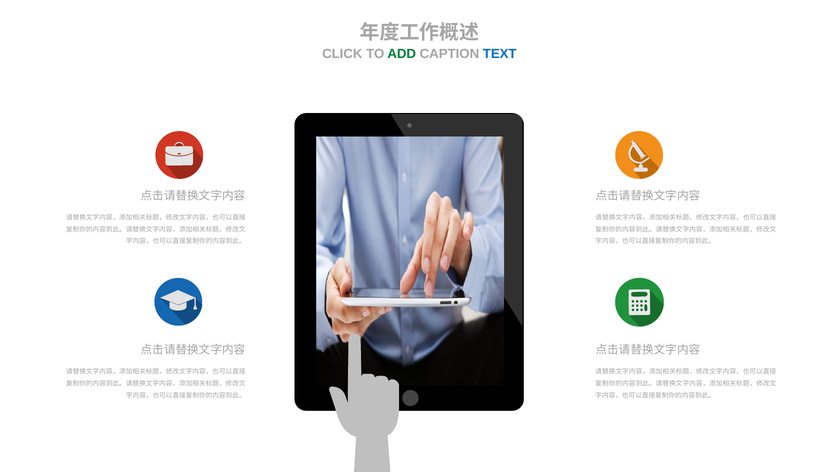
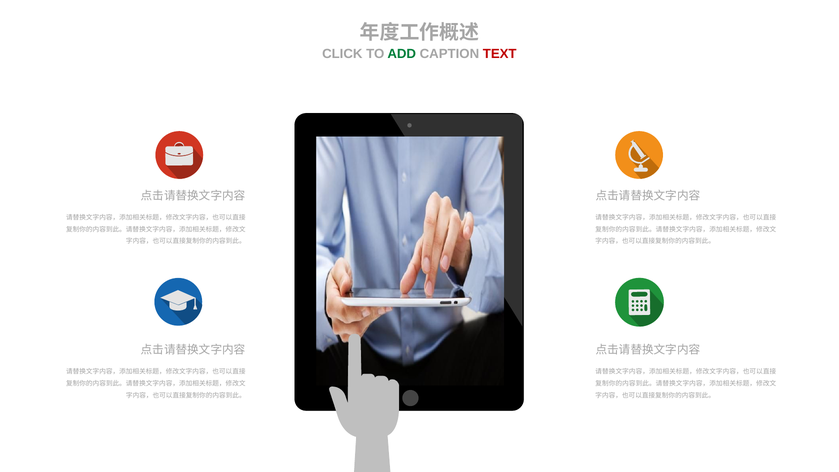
TEXT colour: blue -> red
